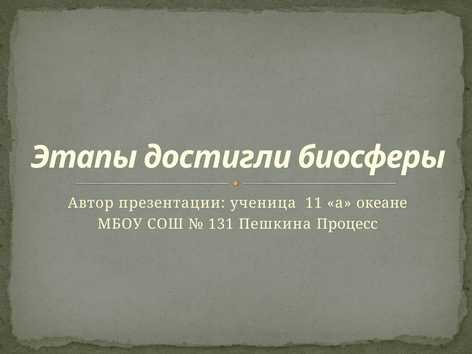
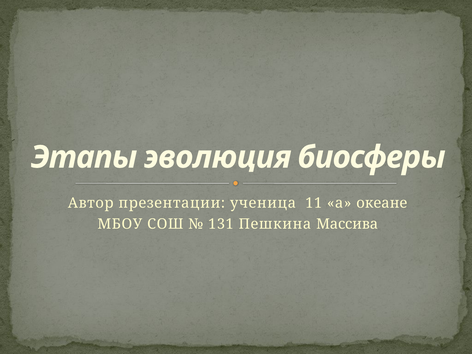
достигли: достигли -> эволюция
Процесс: Процесс -> Массива
